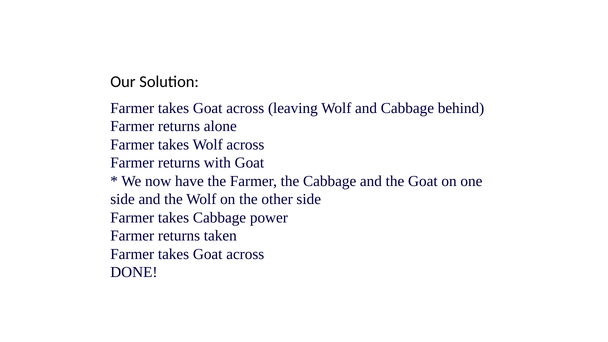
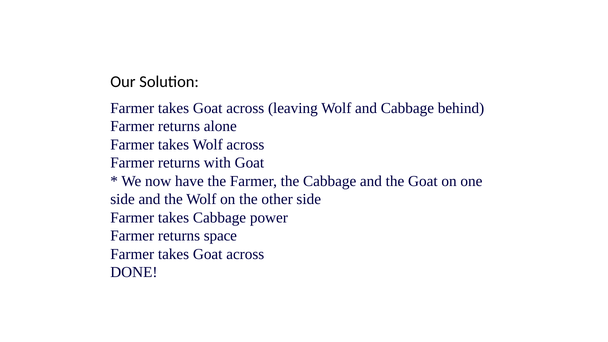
taken: taken -> space
